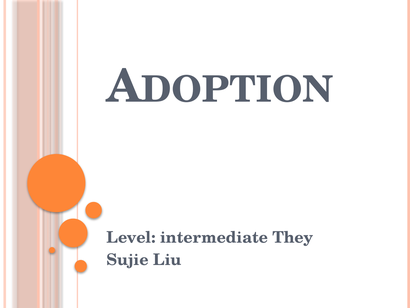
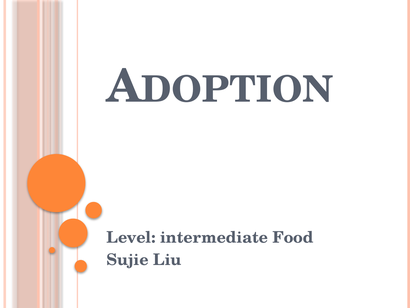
They: They -> Food
